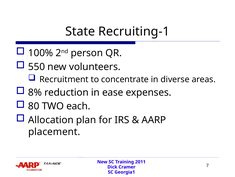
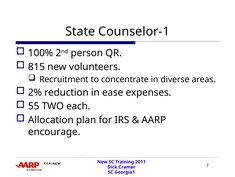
Recruiting-1: Recruiting-1 -> Counselor-1
550: 550 -> 815
8%: 8% -> 2%
80: 80 -> 55
placement: placement -> encourage
